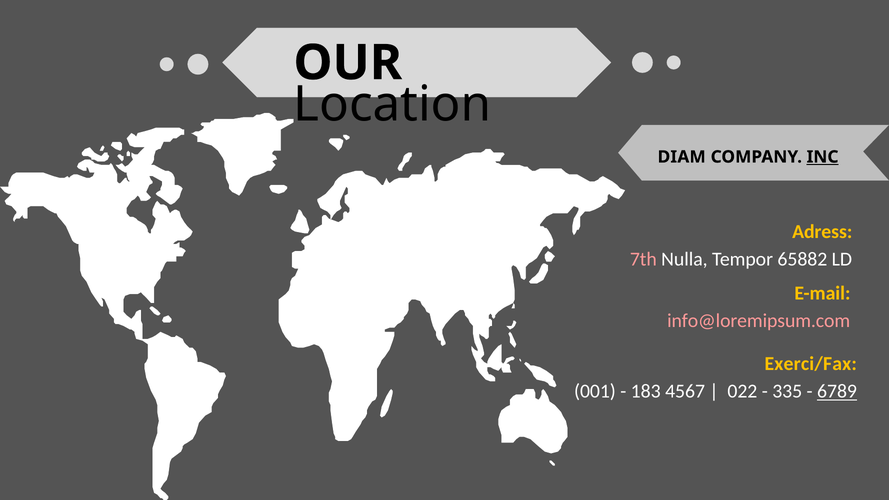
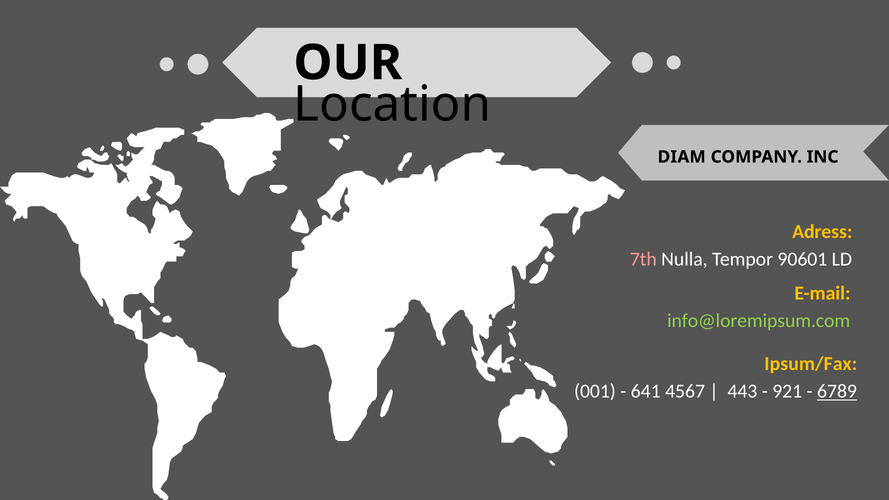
INC underline: present -> none
65882: 65882 -> 90601
info@loremipsum.com colour: pink -> light green
Exerci/Fax: Exerci/Fax -> Ipsum/Fax
183: 183 -> 641
022: 022 -> 443
335: 335 -> 921
